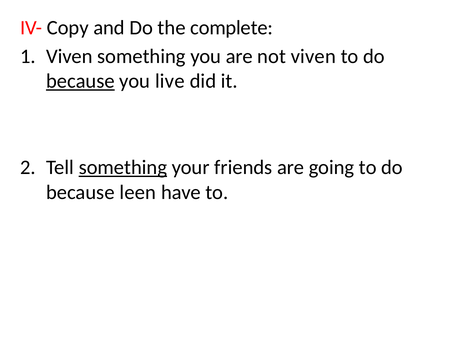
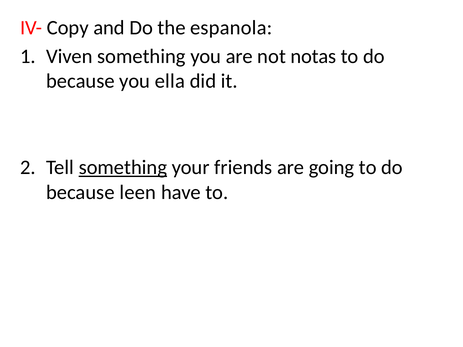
complete: complete -> espanola
not viven: viven -> notas
because at (80, 81) underline: present -> none
live: live -> ella
